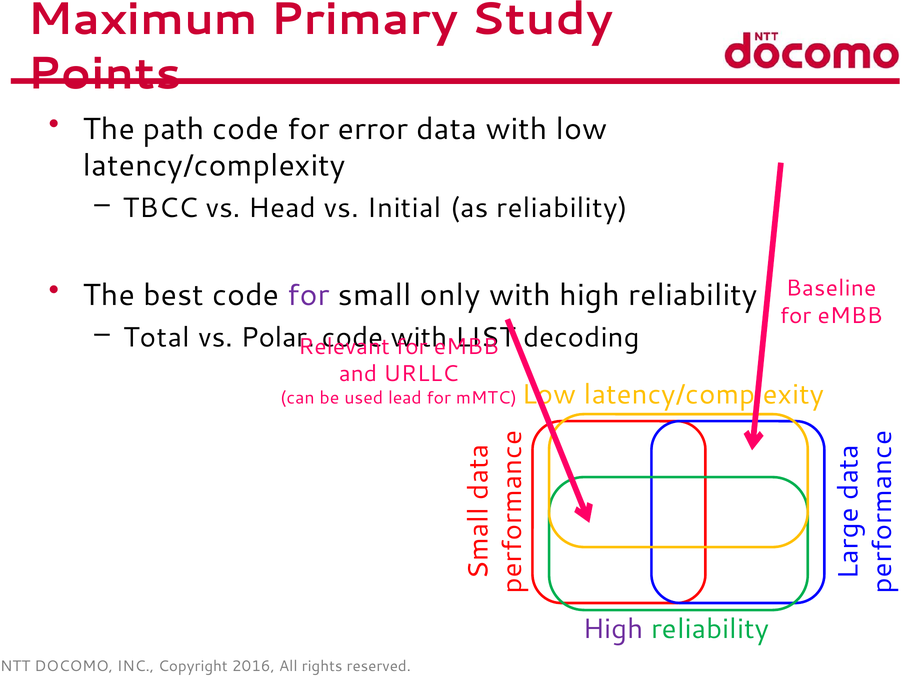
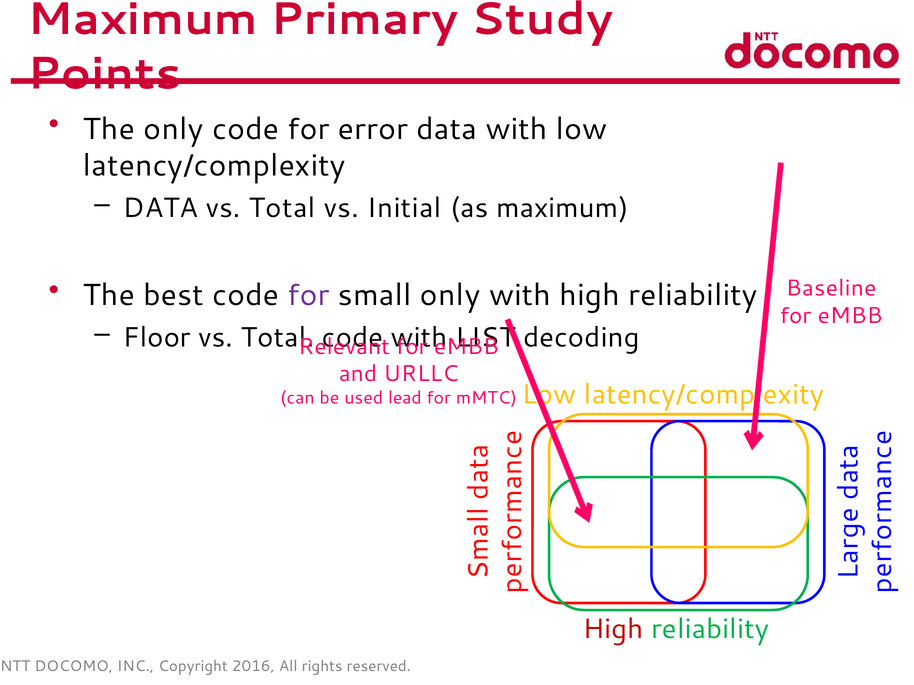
The path: path -> only
TBCC at (161, 208): TBCC -> DATA
Head at (282, 208): Head -> Total
as reliability: reliability -> maximum
Total: Total -> Floor
Polar at (278, 338): Polar -> Total
High at (613, 630) colour: purple -> red
